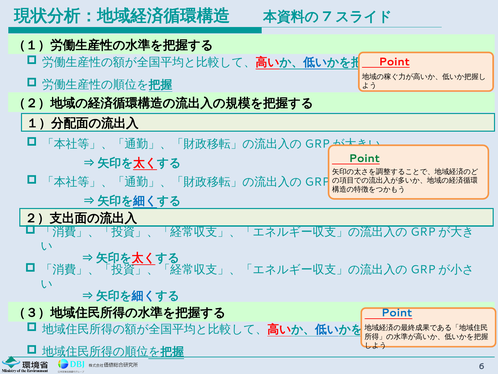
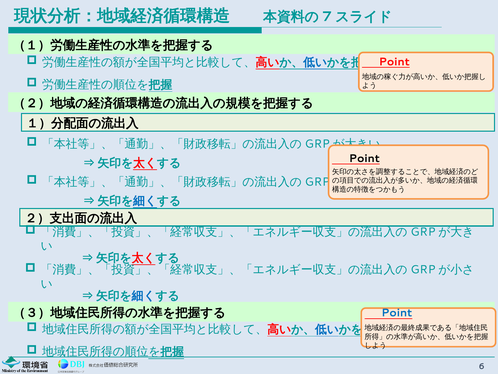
Point at (364, 158) colour: green -> black
